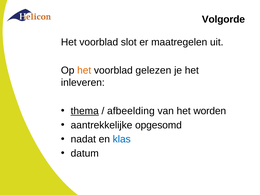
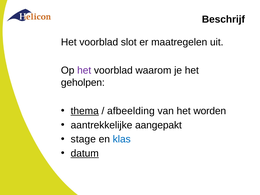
Volgorde: Volgorde -> Beschrijf
het at (84, 70) colour: orange -> purple
gelezen: gelezen -> waarom
inleveren: inleveren -> geholpen
opgesomd: opgesomd -> aangepakt
nadat: nadat -> stage
datum underline: none -> present
